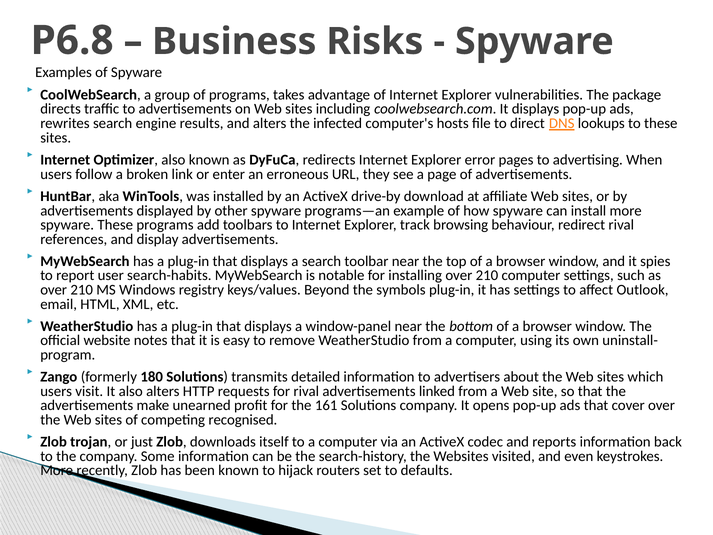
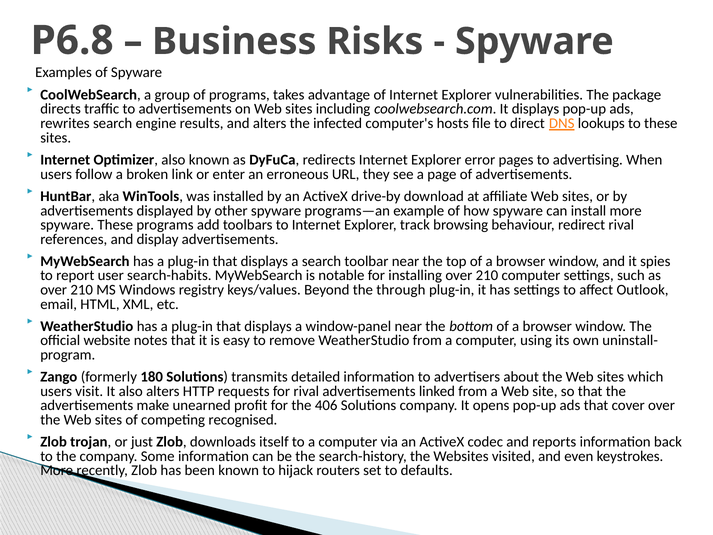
symbols: symbols -> through
161: 161 -> 406
